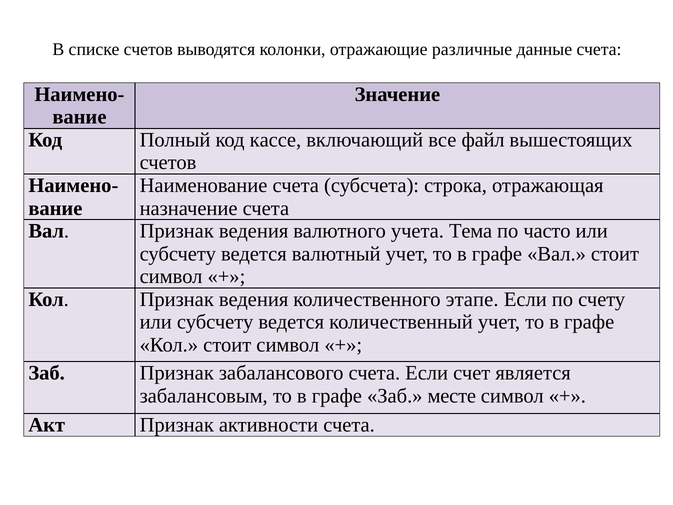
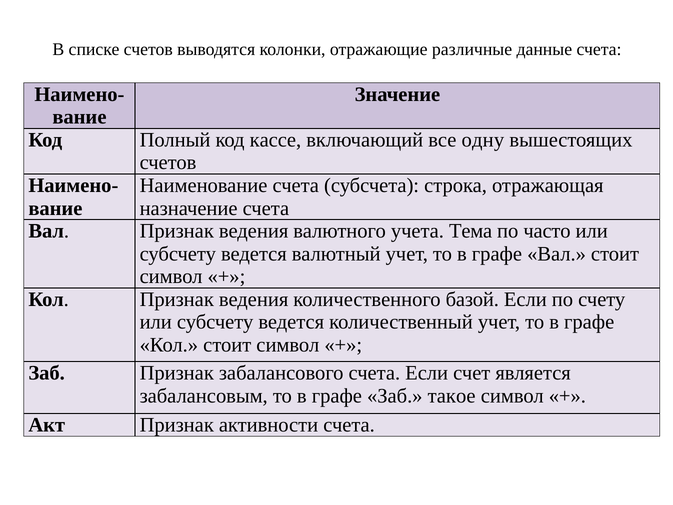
файл: файл -> одну
этапе: этапе -> базой
месте: месте -> такое
